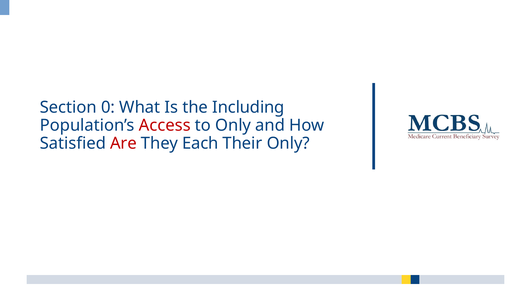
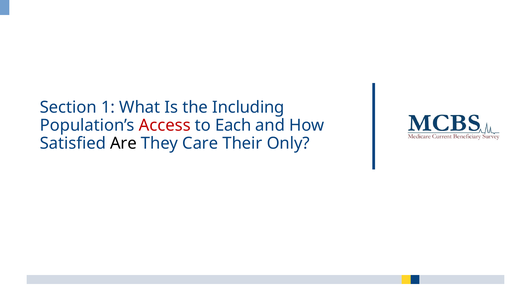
0: 0 -> 1
to Only: Only -> Each
Are colour: red -> black
Each: Each -> Care
